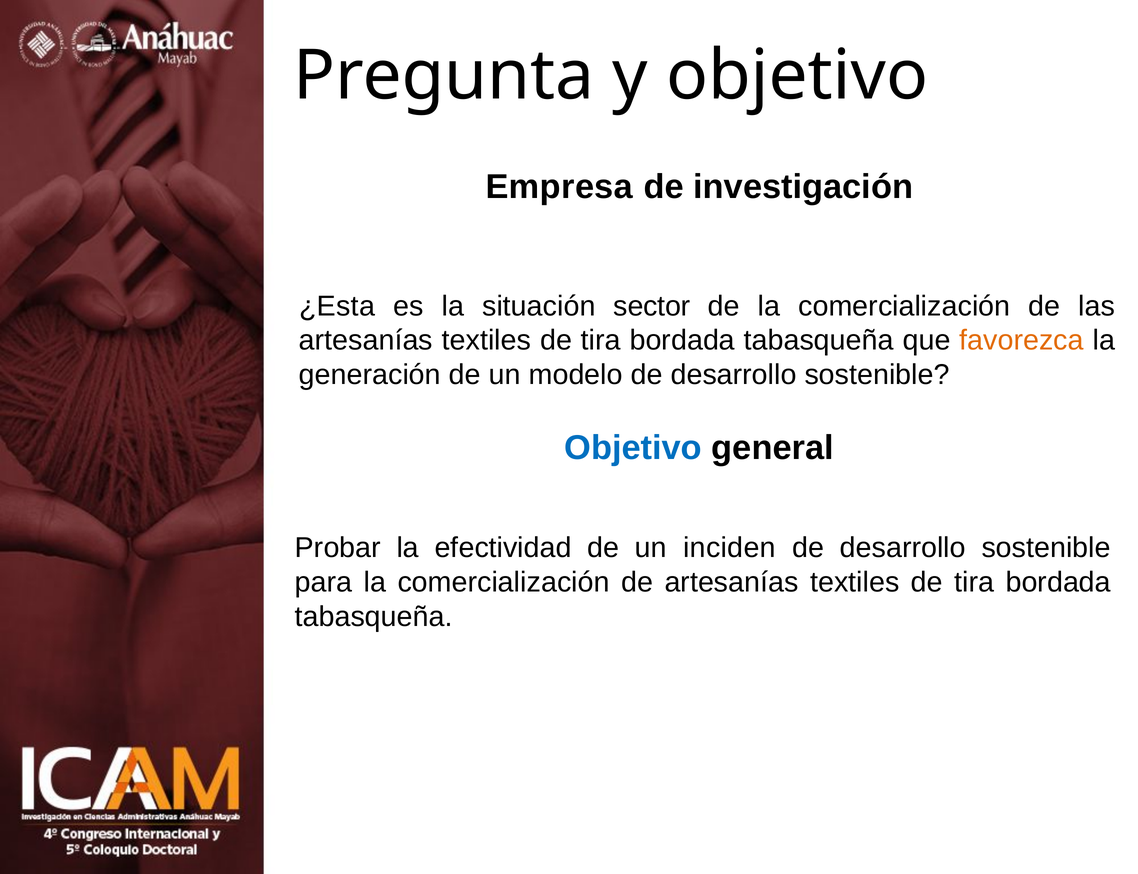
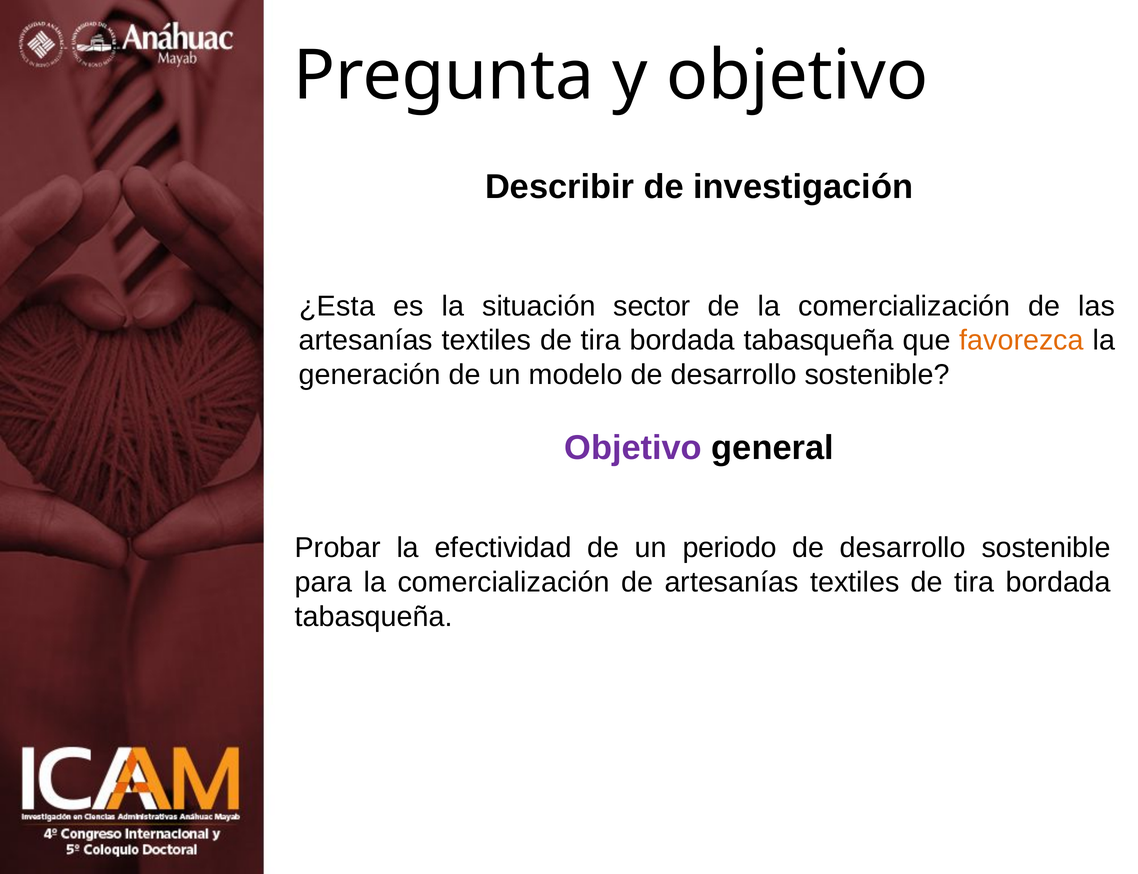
Empresa: Empresa -> Describir
Objetivo at (633, 448) colour: blue -> purple
inciden: inciden -> periodo
